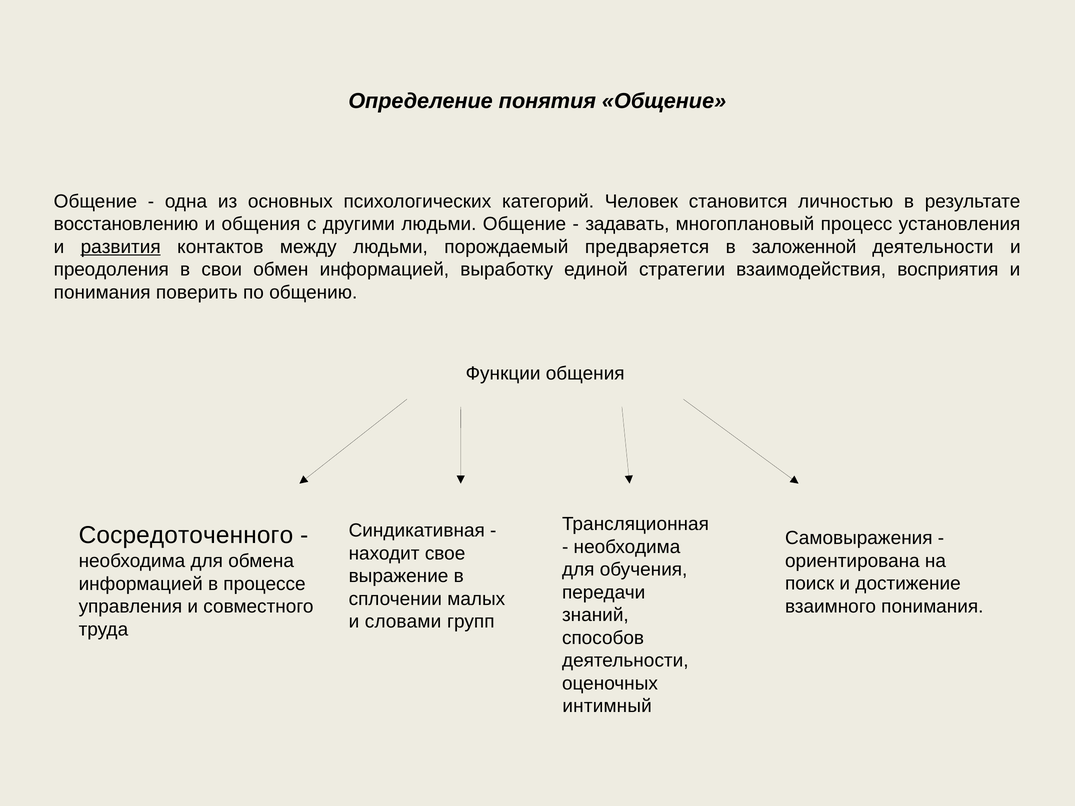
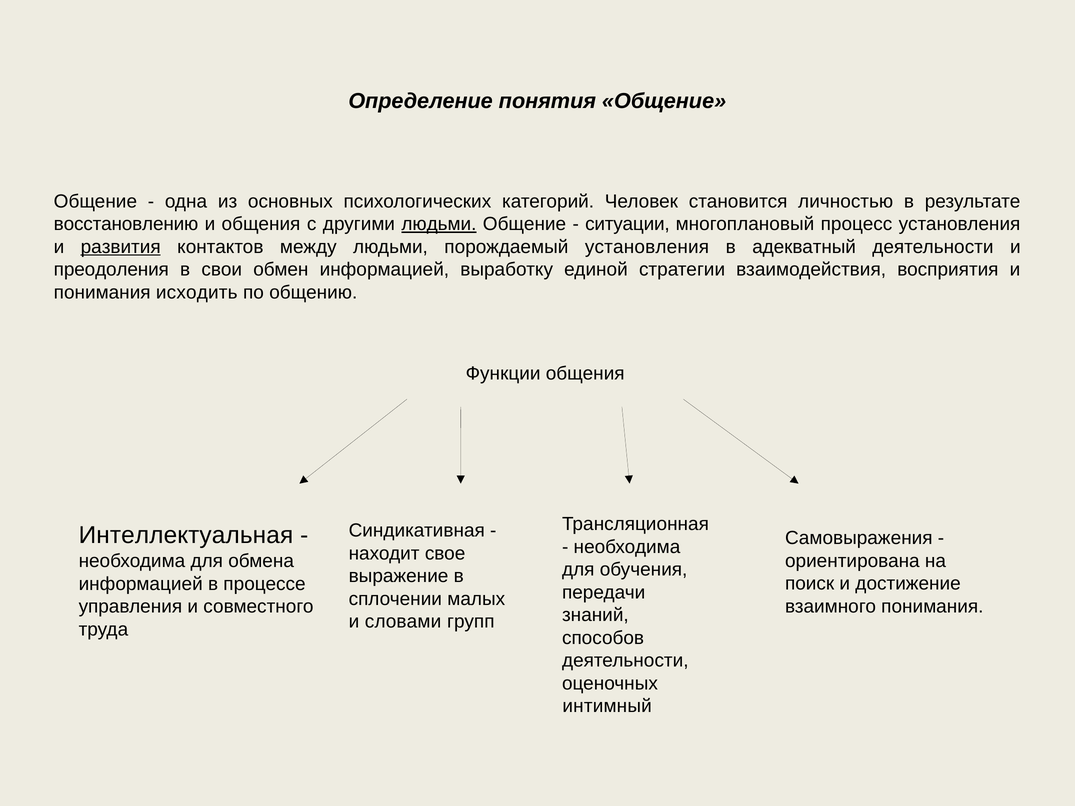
людьми at (439, 224) underline: none -> present
задавать: задавать -> ситуации
порождаемый предваряется: предваряется -> установления
заложенной: заложенной -> адекватный
поверить: поверить -> исходить
Сосредоточенного: Сосредоточенного -> Интеллектуальная
